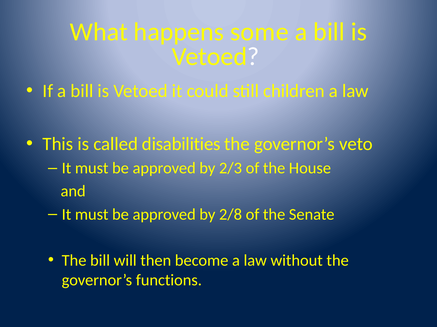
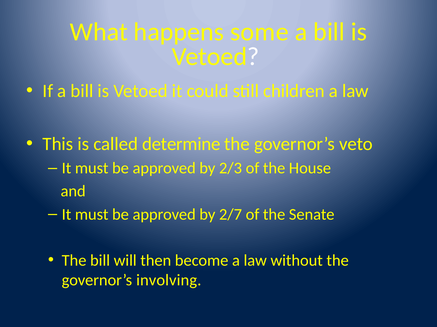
disabilities: disabilities -> determine
2/8: 2/8 -> 2/7
functions: functions -> involving
